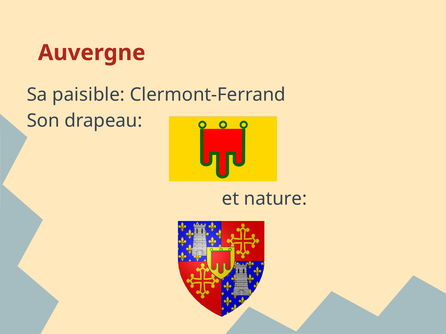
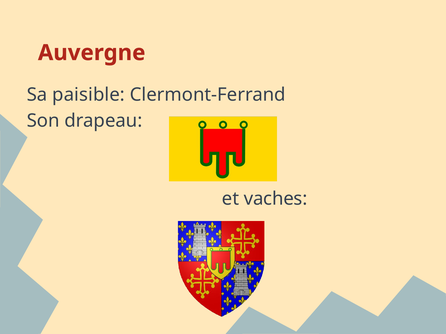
nature: nature -> vaches
